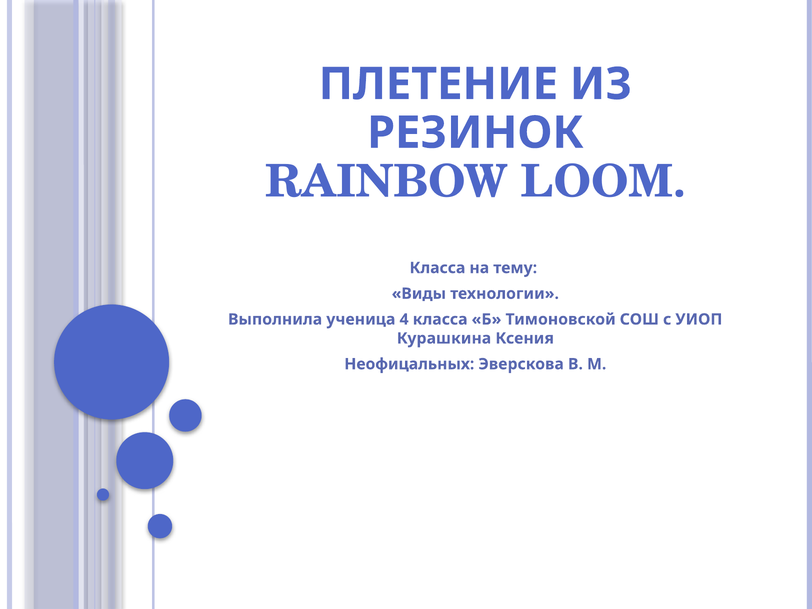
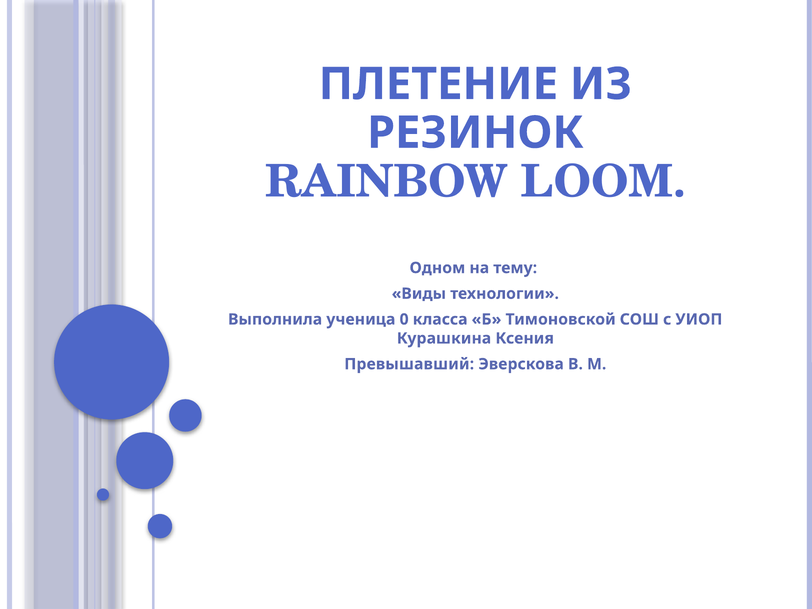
Класса at (437, 268): Класса -> Одном
4: 4 -> 0
Неофицальных: Неофицальных -> Превышавший
